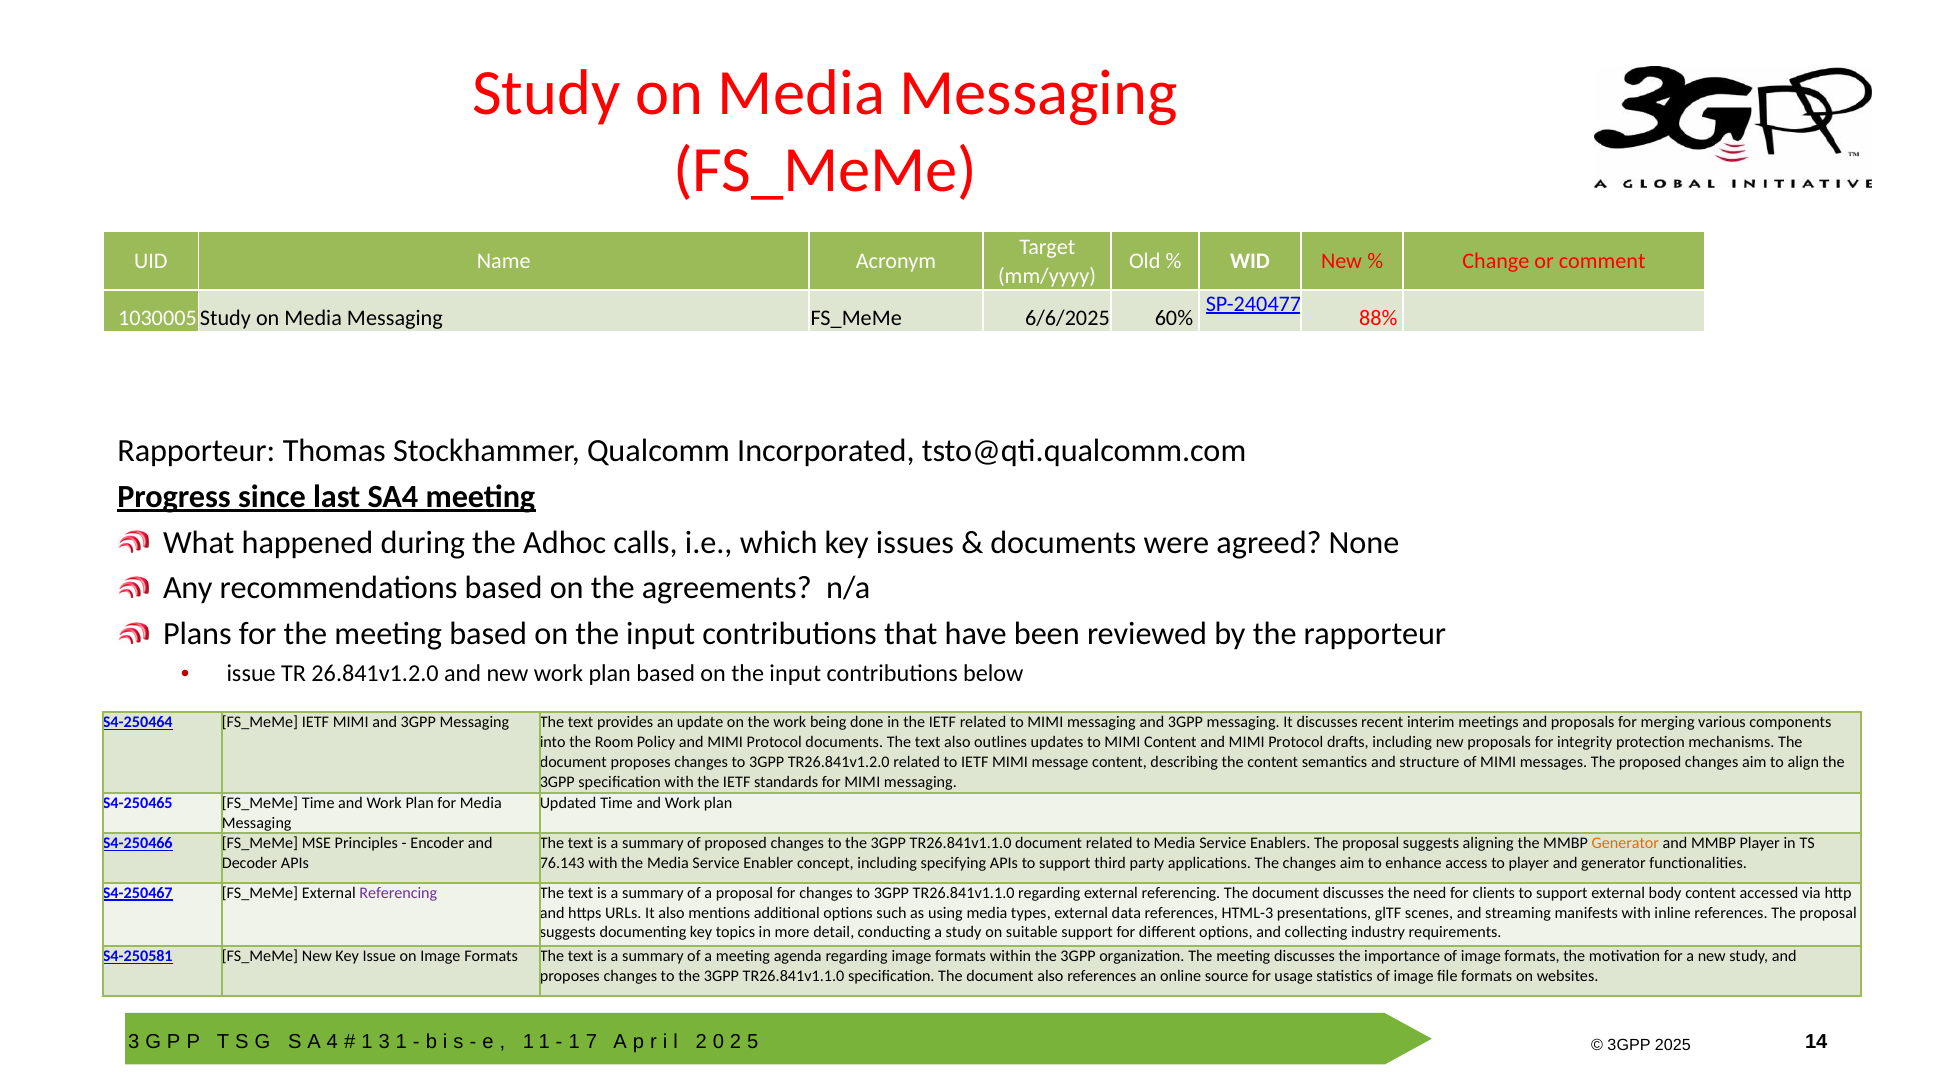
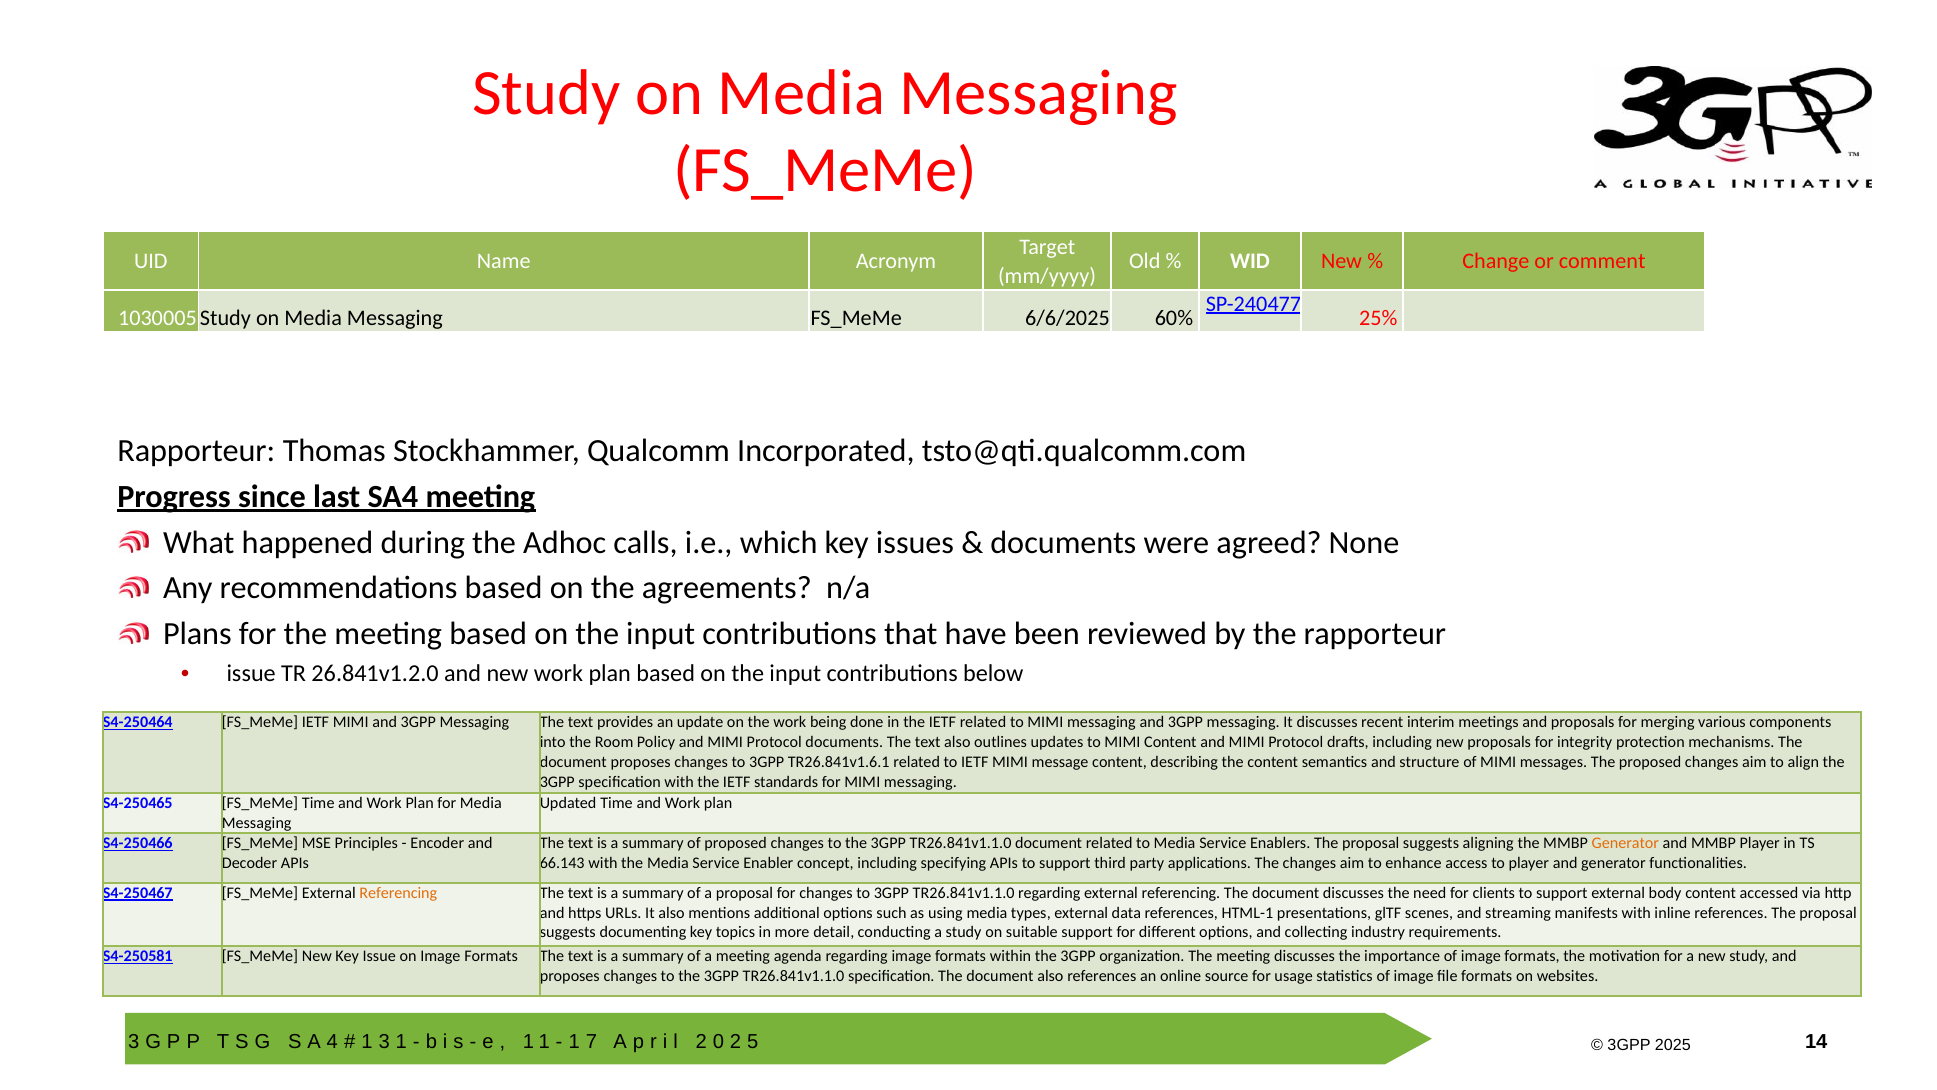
88%: 88% -> 25%
TR26.841v1.2.0: TR26.841v1.2.0 -> TR26.841v1.6.1
76.143: 76.143 -> 66.143
Referencing at (398, 893) colour: purple -> orange
HTML-3: HTML-3 -> HTML-1
